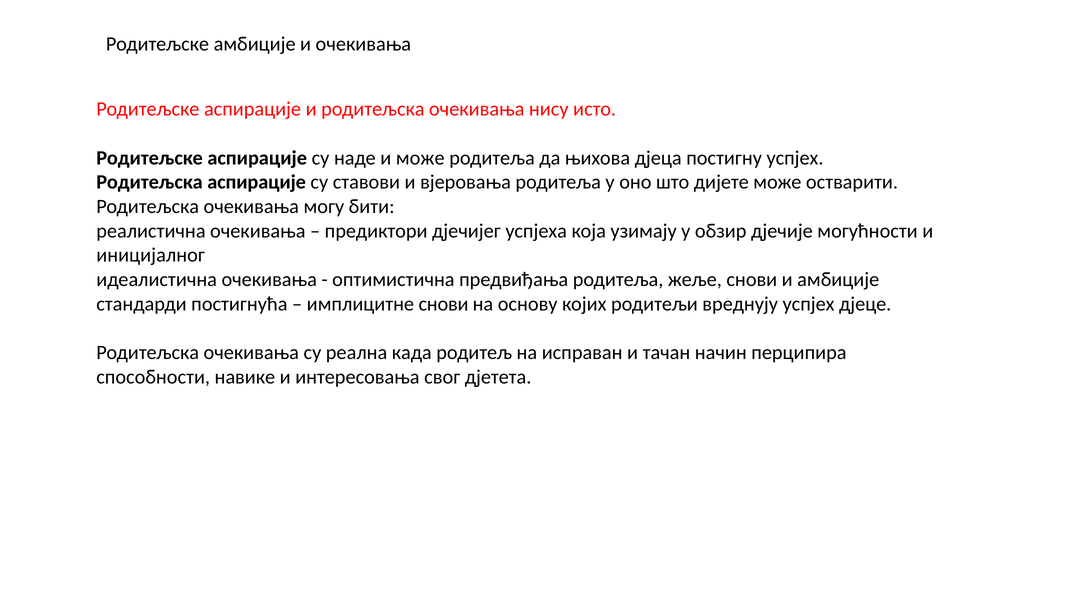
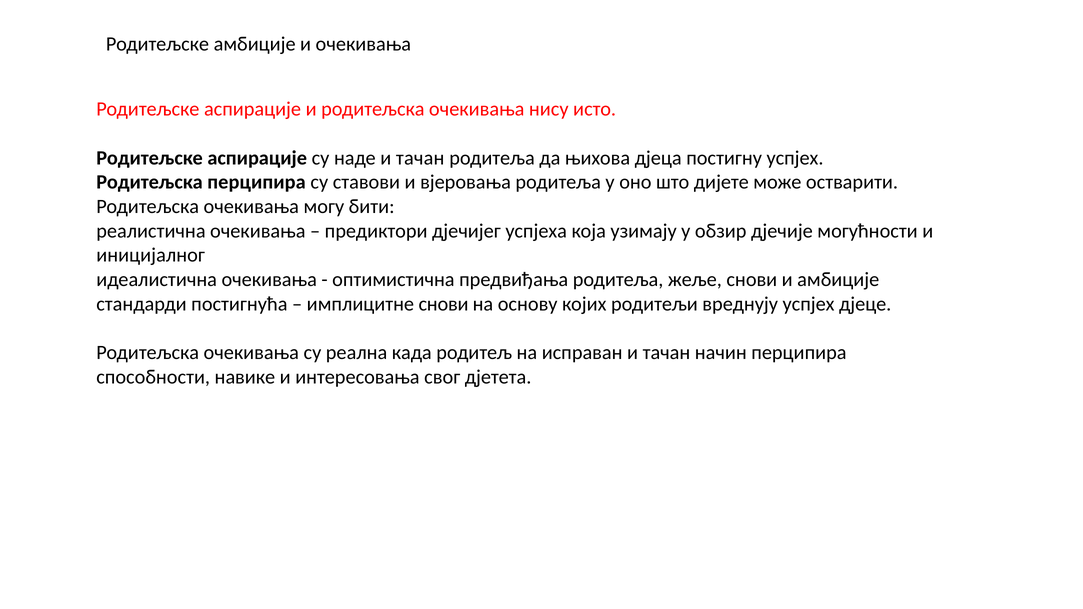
наде и може: може -> тачан
Родитељска аспирације: аспирације -> перципира
